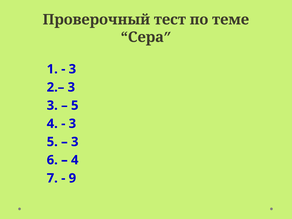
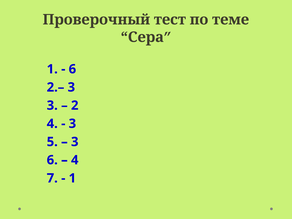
3 at (72, 69): 3 -> 6
5 at (75, 105): 5 -> 2
9 at (72, 178): 9 -> 1
